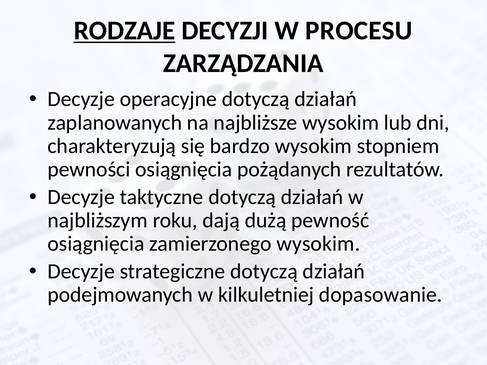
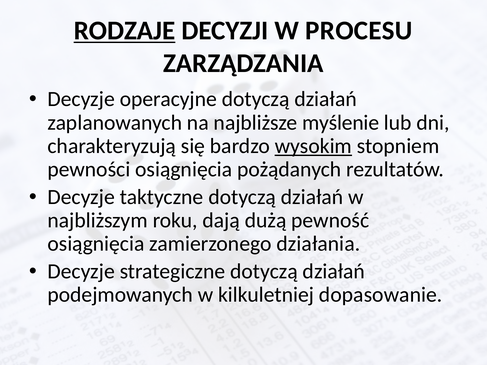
najbliższe wysokim: wysokim -> myślenie
wysokim at (313, 146) underline: none -> present
zamierzonego wysokim: wysokim -> działania
